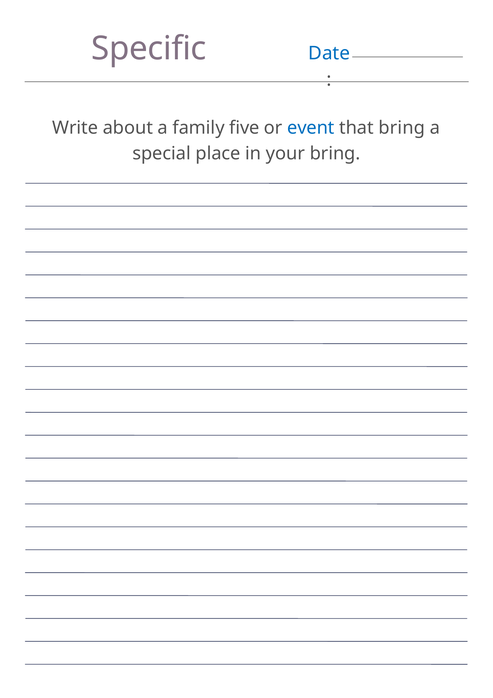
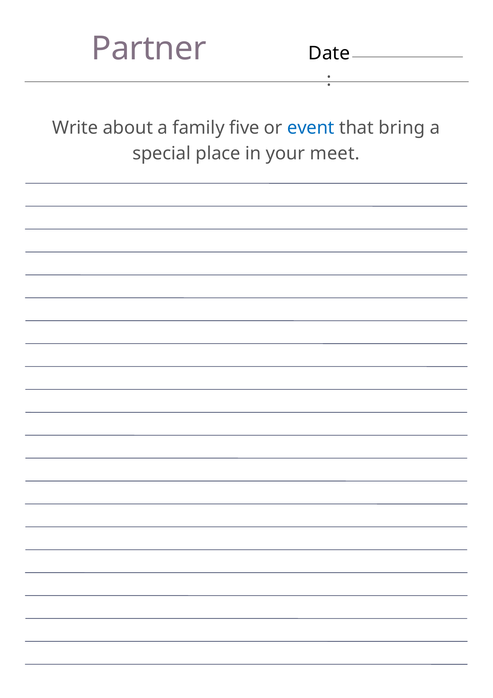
Specific: Specific -> Partner
Date colour: blue -> black
your bring: bring -> meet
